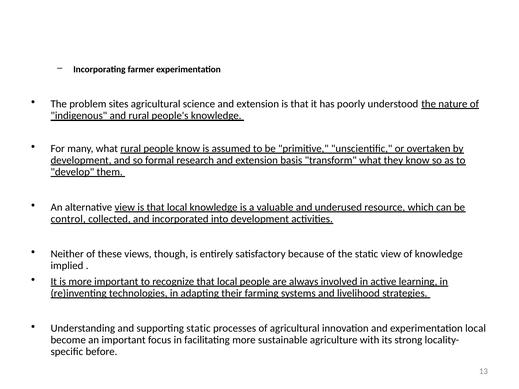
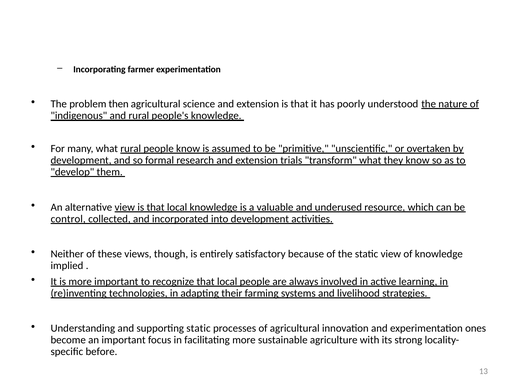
sites: sites -> then
basis: basis -> trials
experimentation local: local -> ones
